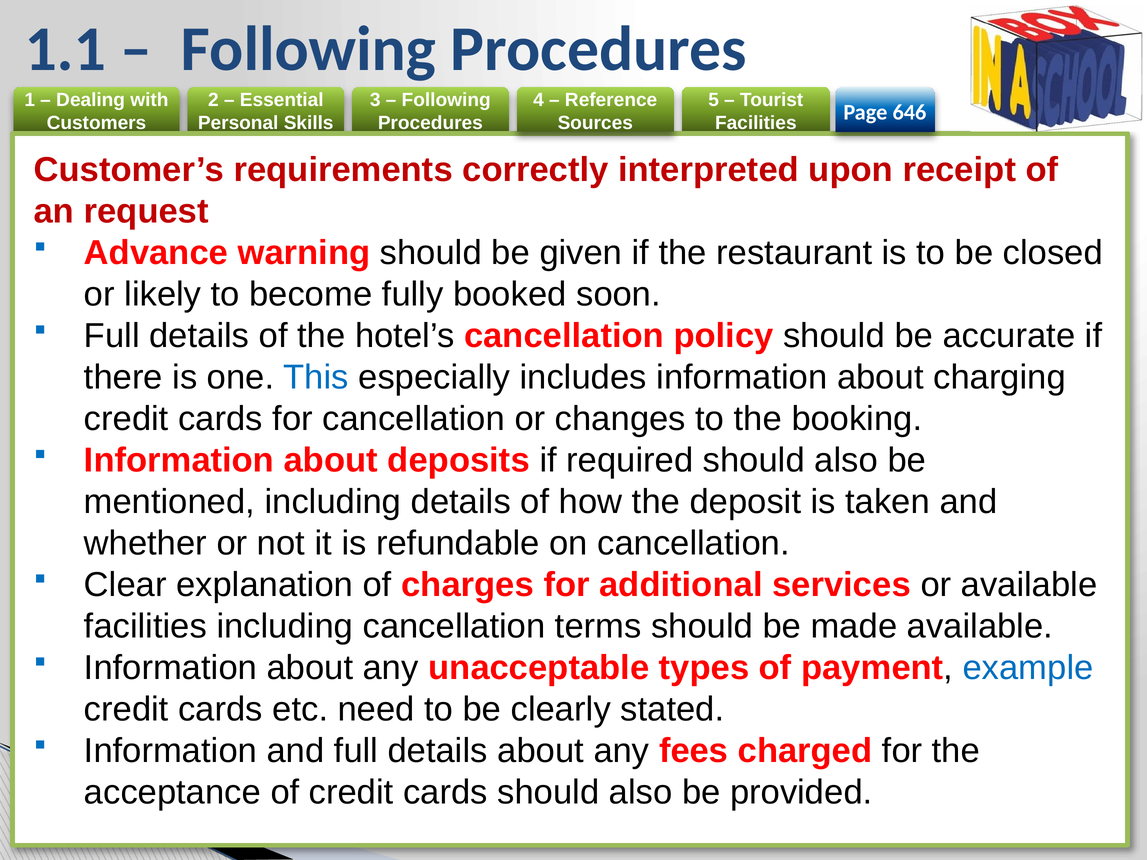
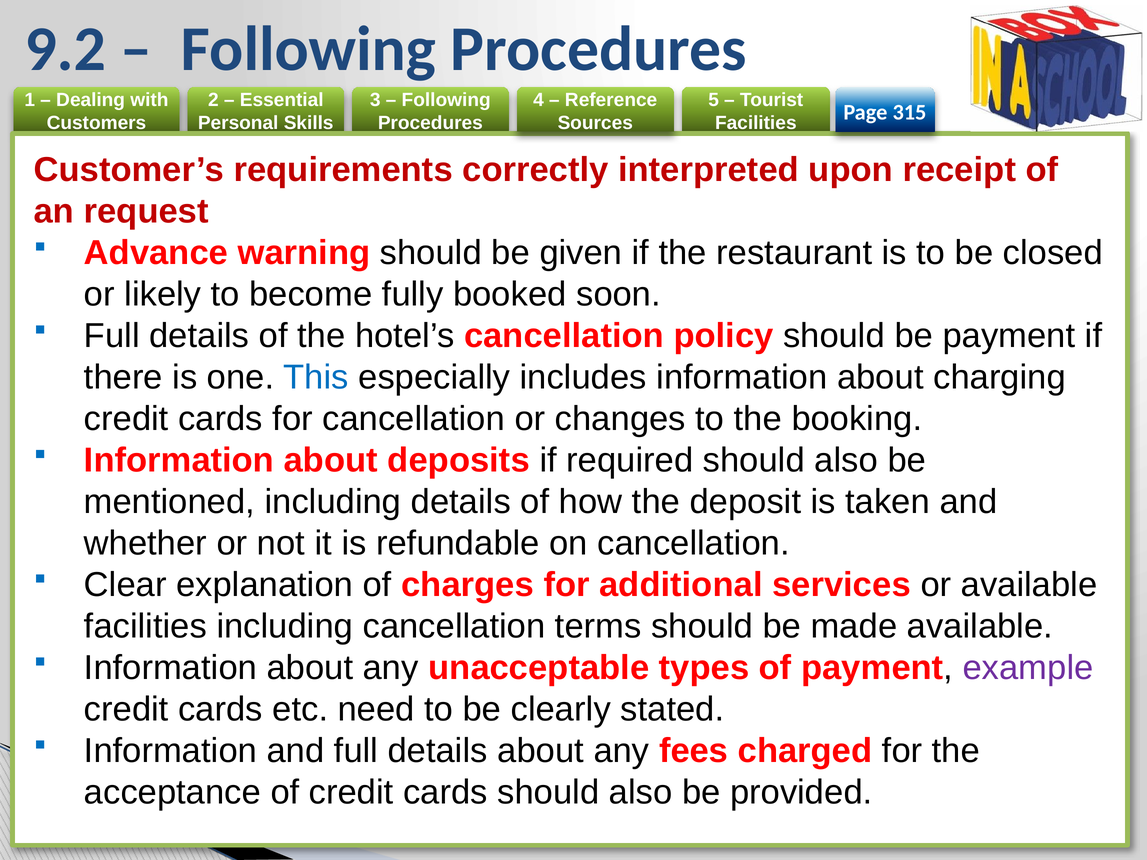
1.1: 1.1 -> 9.2
646: 646 -> 315
be accurate: accurate -> payment
example colour: blue -> purple
